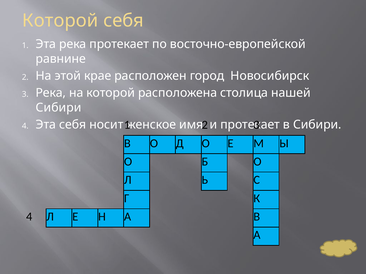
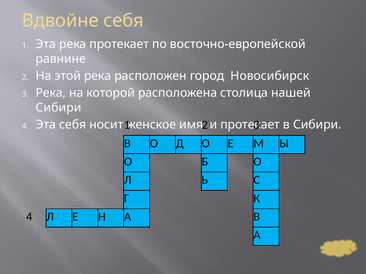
Которой at (60, 21): Которой -> Вдвойне
этой крае: крае -> река
